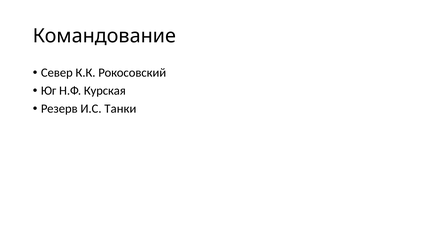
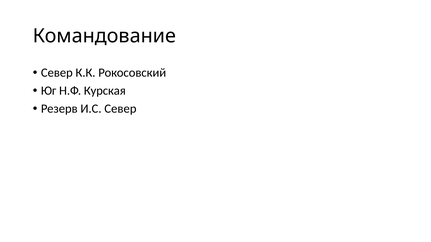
И.С Танки: Танки -> Север
